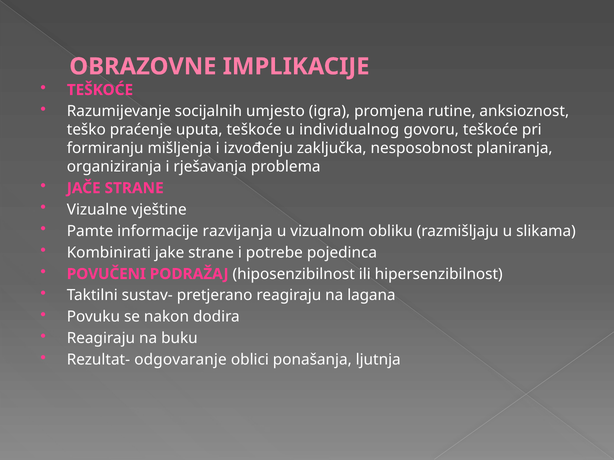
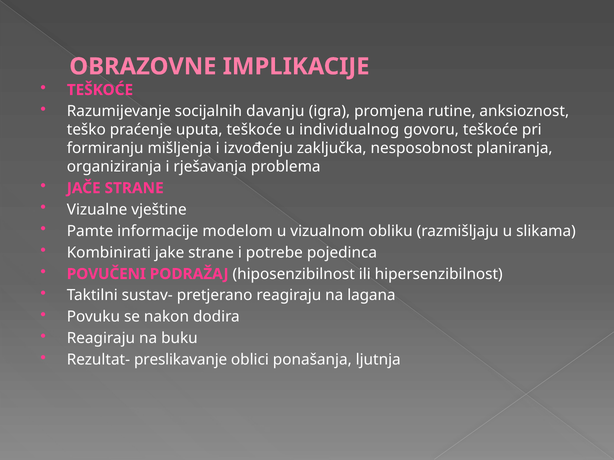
umjesto: umjesto -> davanju
razvijanja: razvijanja -> modelom
odgovaranje: odgovaranje -> preslikavanje
